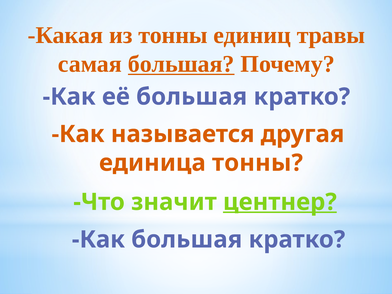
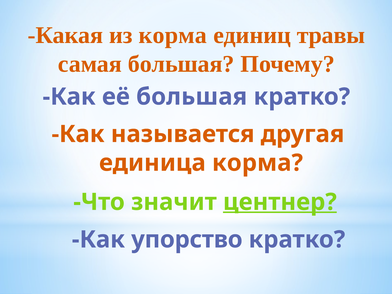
из тонны: тонны -> корма
большая at (181, 64) underline: present -> none
единица тонны: тонны -> корма
Как большая: большая -> упорство
